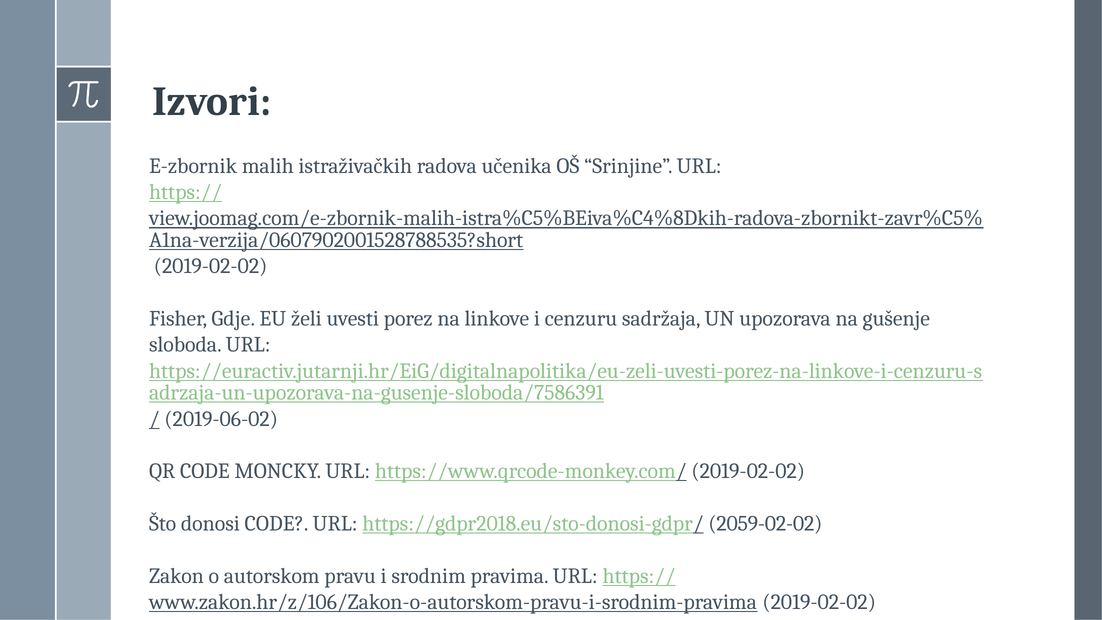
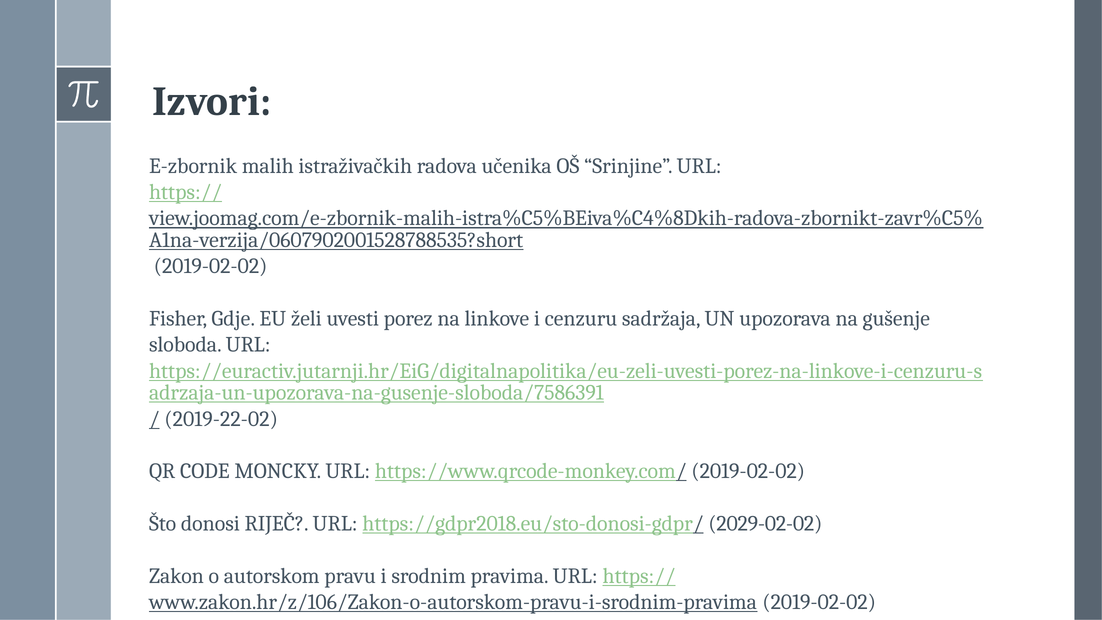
2019-06-02: 2019-06-02 -> 2019-22-02
donosi CODE: CODE -> RIJEČ
2059-02-02: 2059-02-02 -> 2029-02-02
